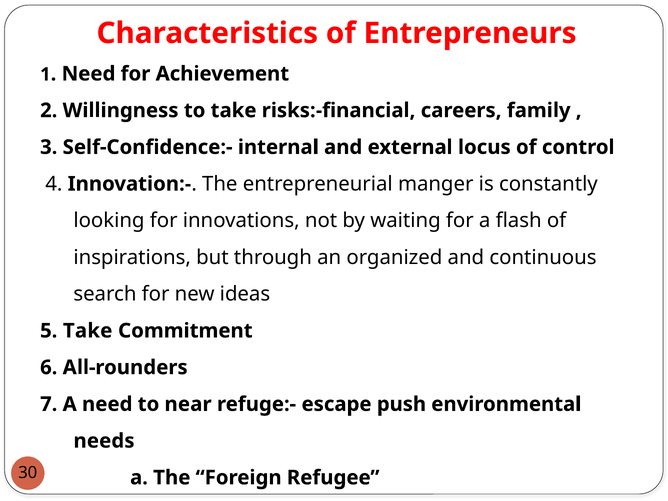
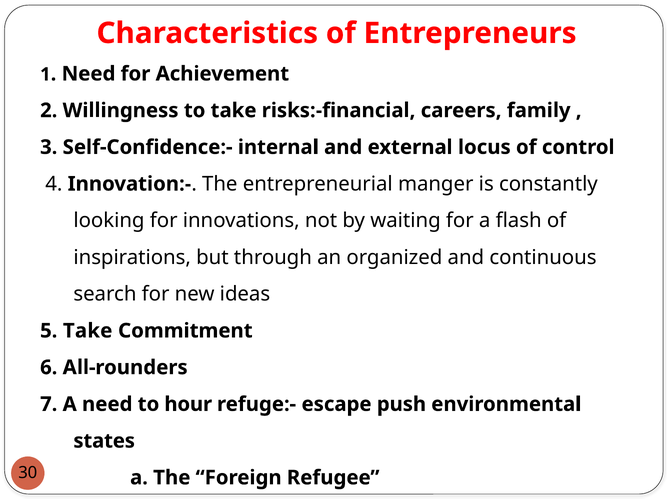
near: near -> hour
needs: needs -> states
